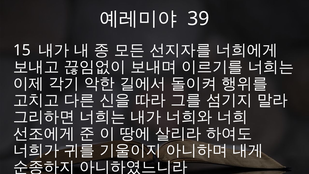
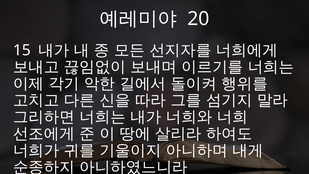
39: 39 -> 20
